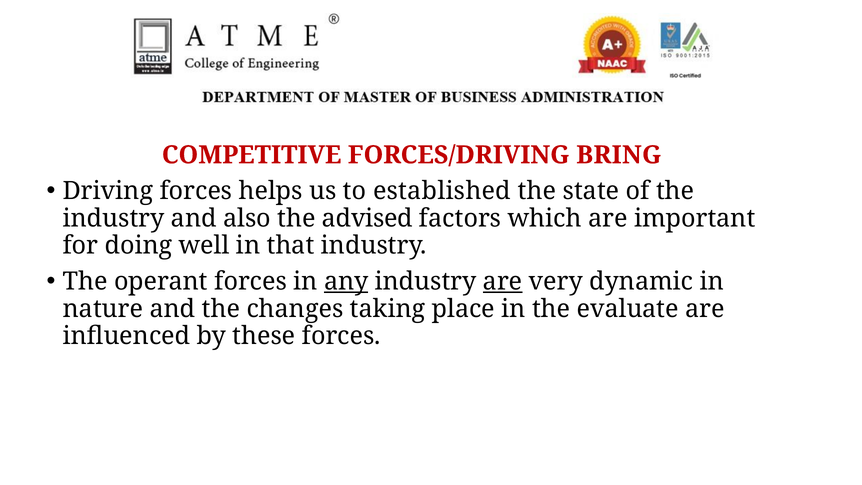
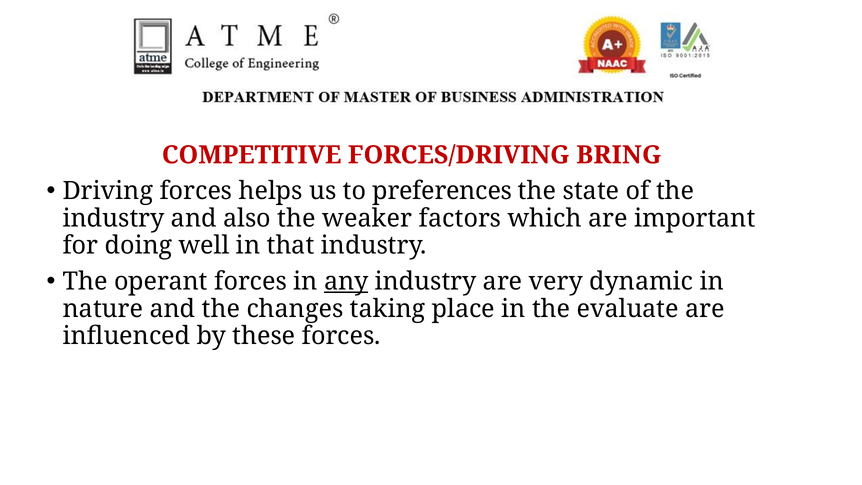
established: established -> preferences
advised: advised -> weaker
are at (503, 282) underline: present -> none
